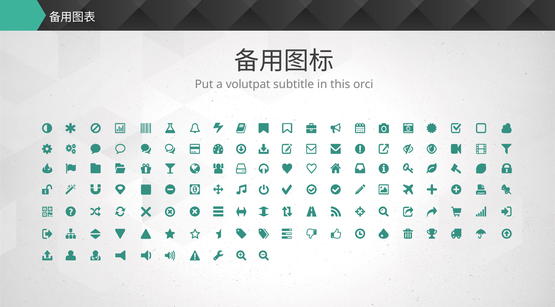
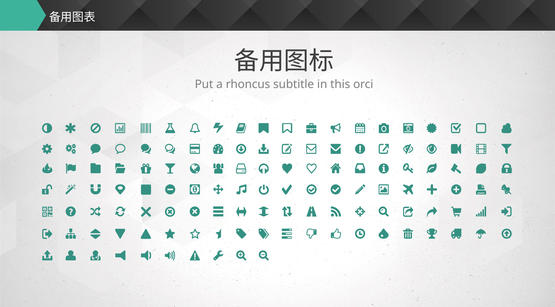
volutpat: volutpat -> rhoncus
